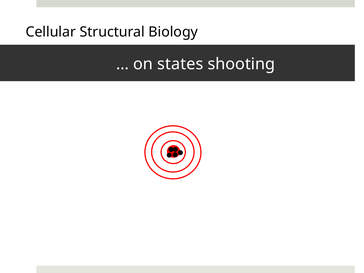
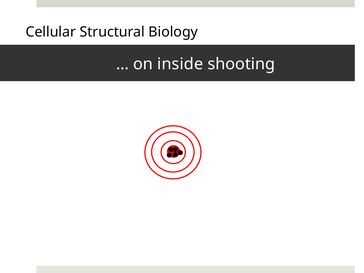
states: states -> inside
